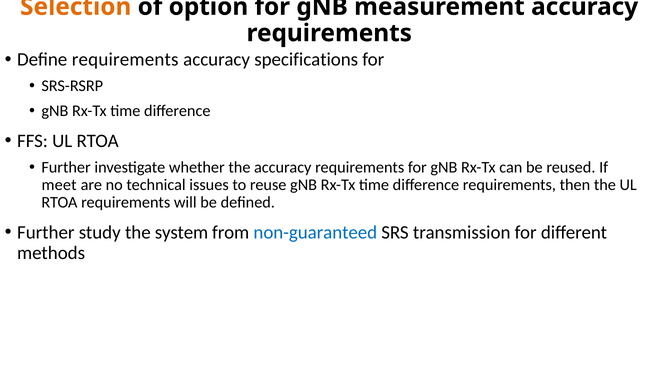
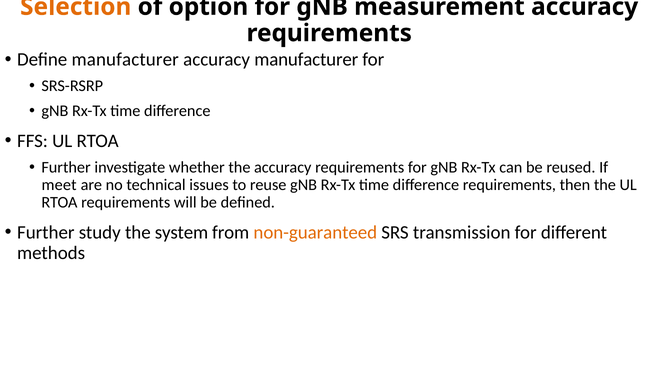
Define requirements: requirements -> manufacturer
accuracy specifications: specifications -> manufacturer
non-guaranteed colour: blue -> orange
